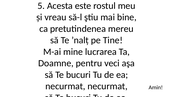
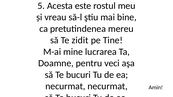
ʼnalț: ʼnalț -> zidit
